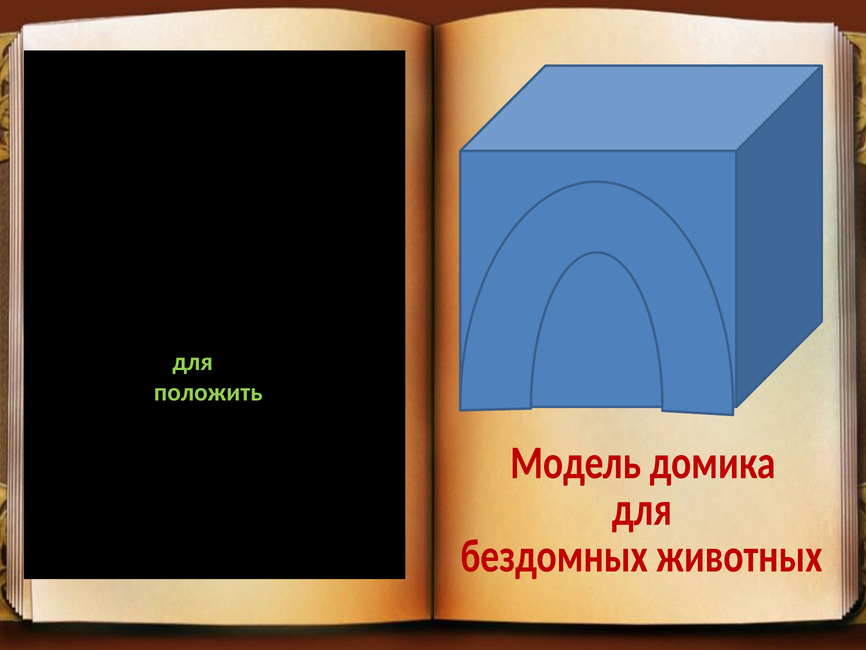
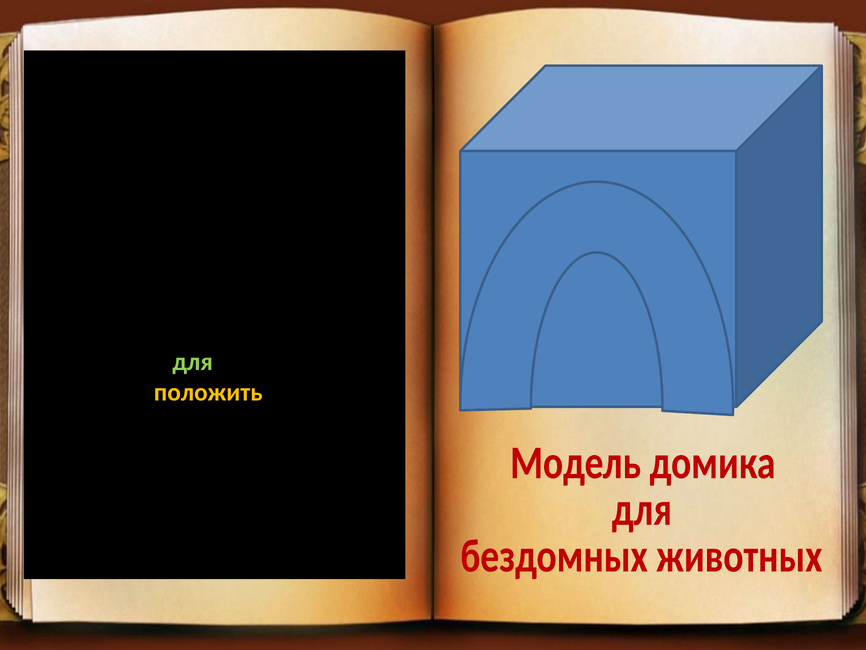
положить colour: light green -> yellow
